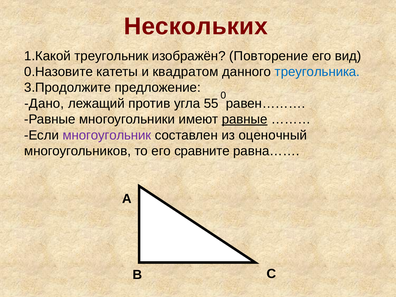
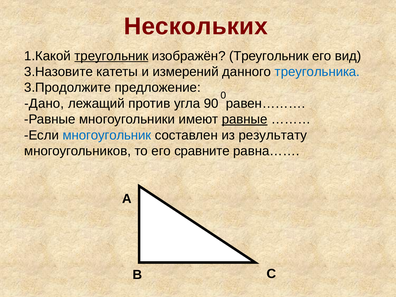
треугольник at (111, 56) underline: none -> present
изображён Повторение: Повторение -> Треугольник
0.Назовите: 0.Назовите -> 3.Назовите
квадратом: квадратом -> измерений
55: 55 -> 90
многоугольник colour: purple -> blue
оценочный: оценочный -> результату
